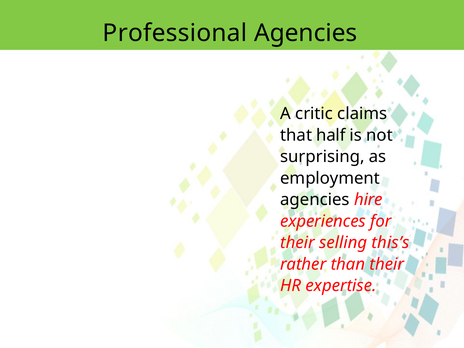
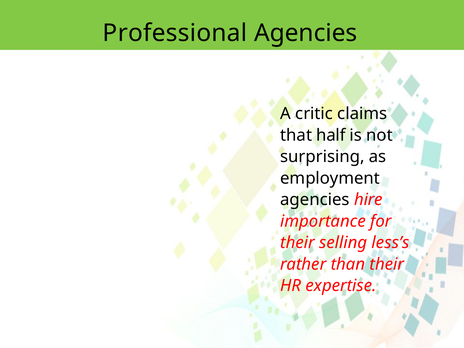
experiences: experiences -> importance
this’s: this’s -> less’s
